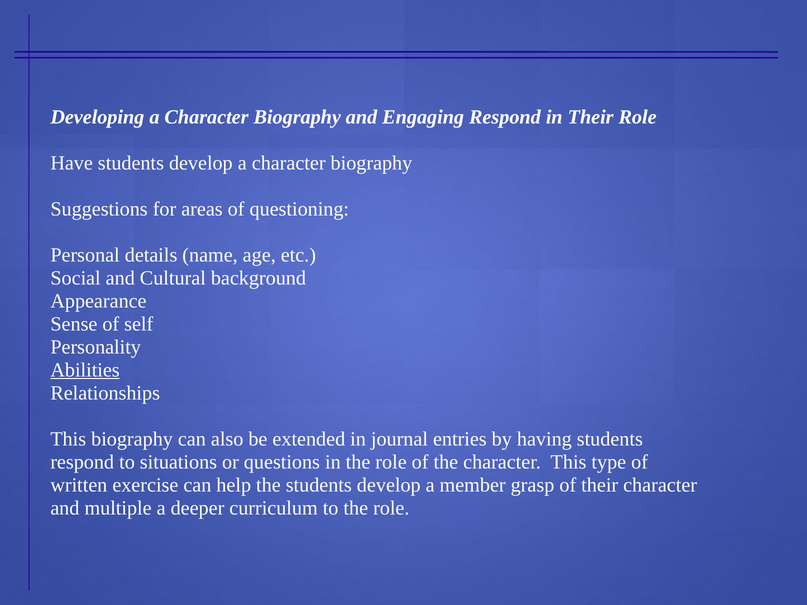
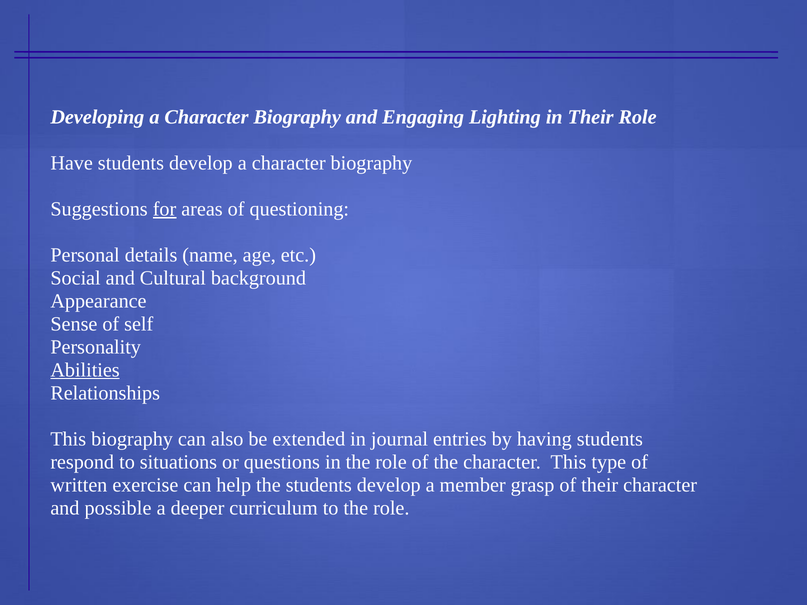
Engaging Respond: Respond -> Lighting
for underline: none -> present
multiple: multiple -> possible
